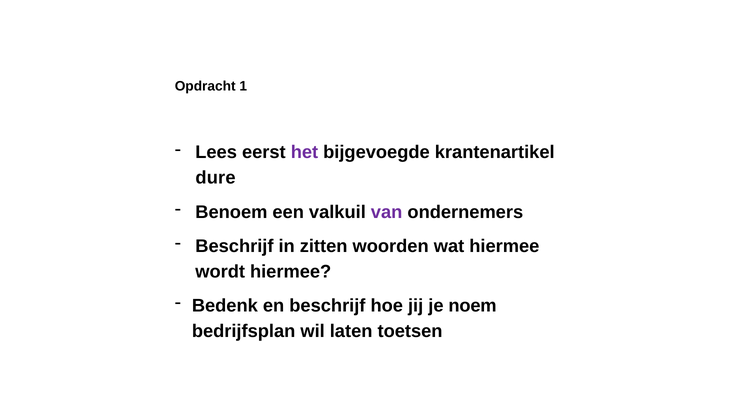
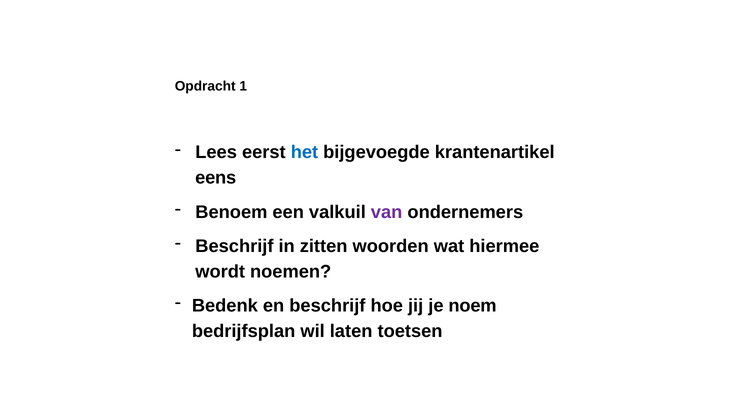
het colour: purple -> blue
dure: dure -> eens
wordt hiermee: hiermee -> noemen
